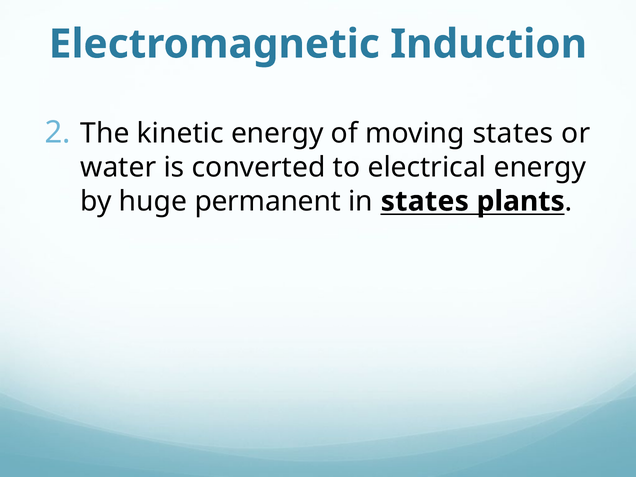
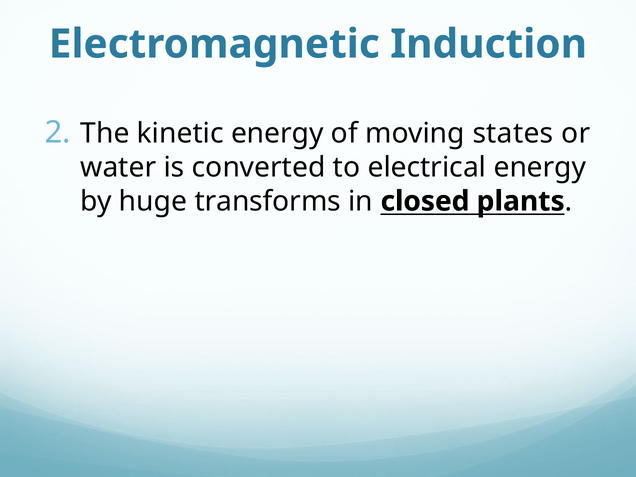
permanent: permanent -> transforms
in states: states -> closed
